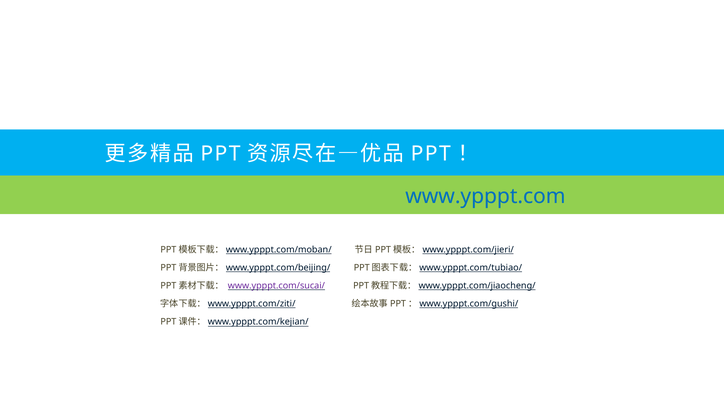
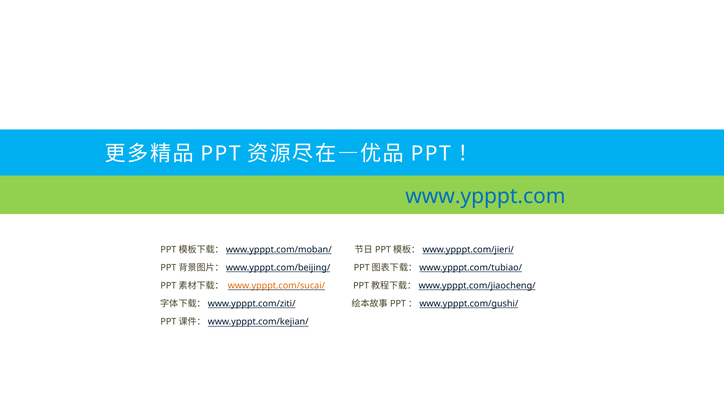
www.ypppt.com/sucai/ colour: purple -> orange
